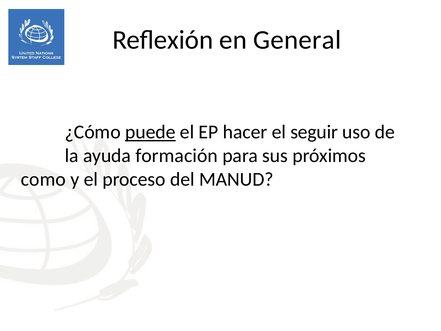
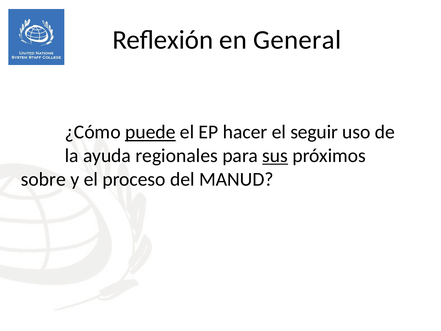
formación: formación -> regionales
sus underline: none -> present
como: como -> sobre
